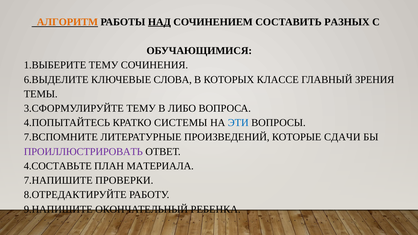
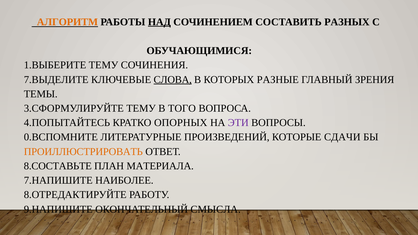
6.ВЫДЕЛИТЕ: 6.ВЫДЕЛИТЕ -> 7.ВЫДЕЛИТЕ
СЛОВА underline: none -> present
КЛАССЕ: КЛАССЕ -> РАЗНЫЕ
ЛИБО: ЛИБО -> ТОГО
СИСТЕМЫ: СИСТЕМЫ -> ОПОРНЫХ
ЭТИ colour: blue -> purple
7.ВСПОМНИТЕ: 7.ВСПОМНИТЕ -> 0.ВСПОМНИТЕ
ПРОИЛЛЮСТРИРОВАТЬ colour: purple -> orange
4.СОСТАВЬТЕ: 4.СОСТАВЬТЕ -> 8.СОСТАВЬТЕ
ПРОВЕРКИ: ПРОВЕРКИ -> НАИБОЛЕЕ
РЕБЕНКА: РЕБЕНКА -> СМЫСЛА
